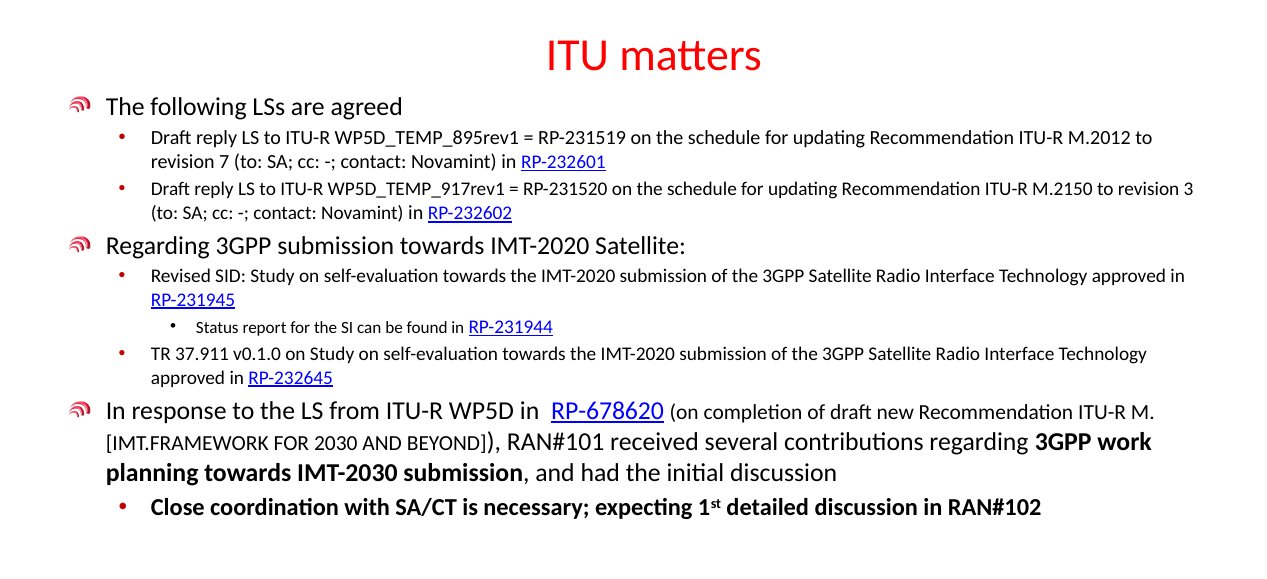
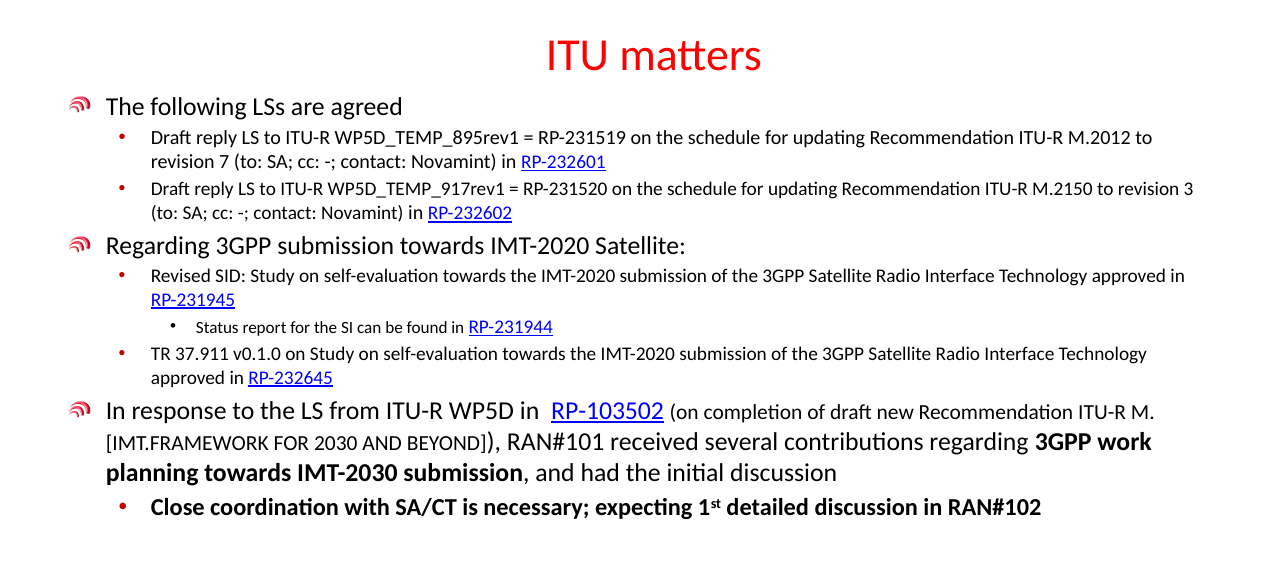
RP-678620: RP-678620 -> RP-103502
